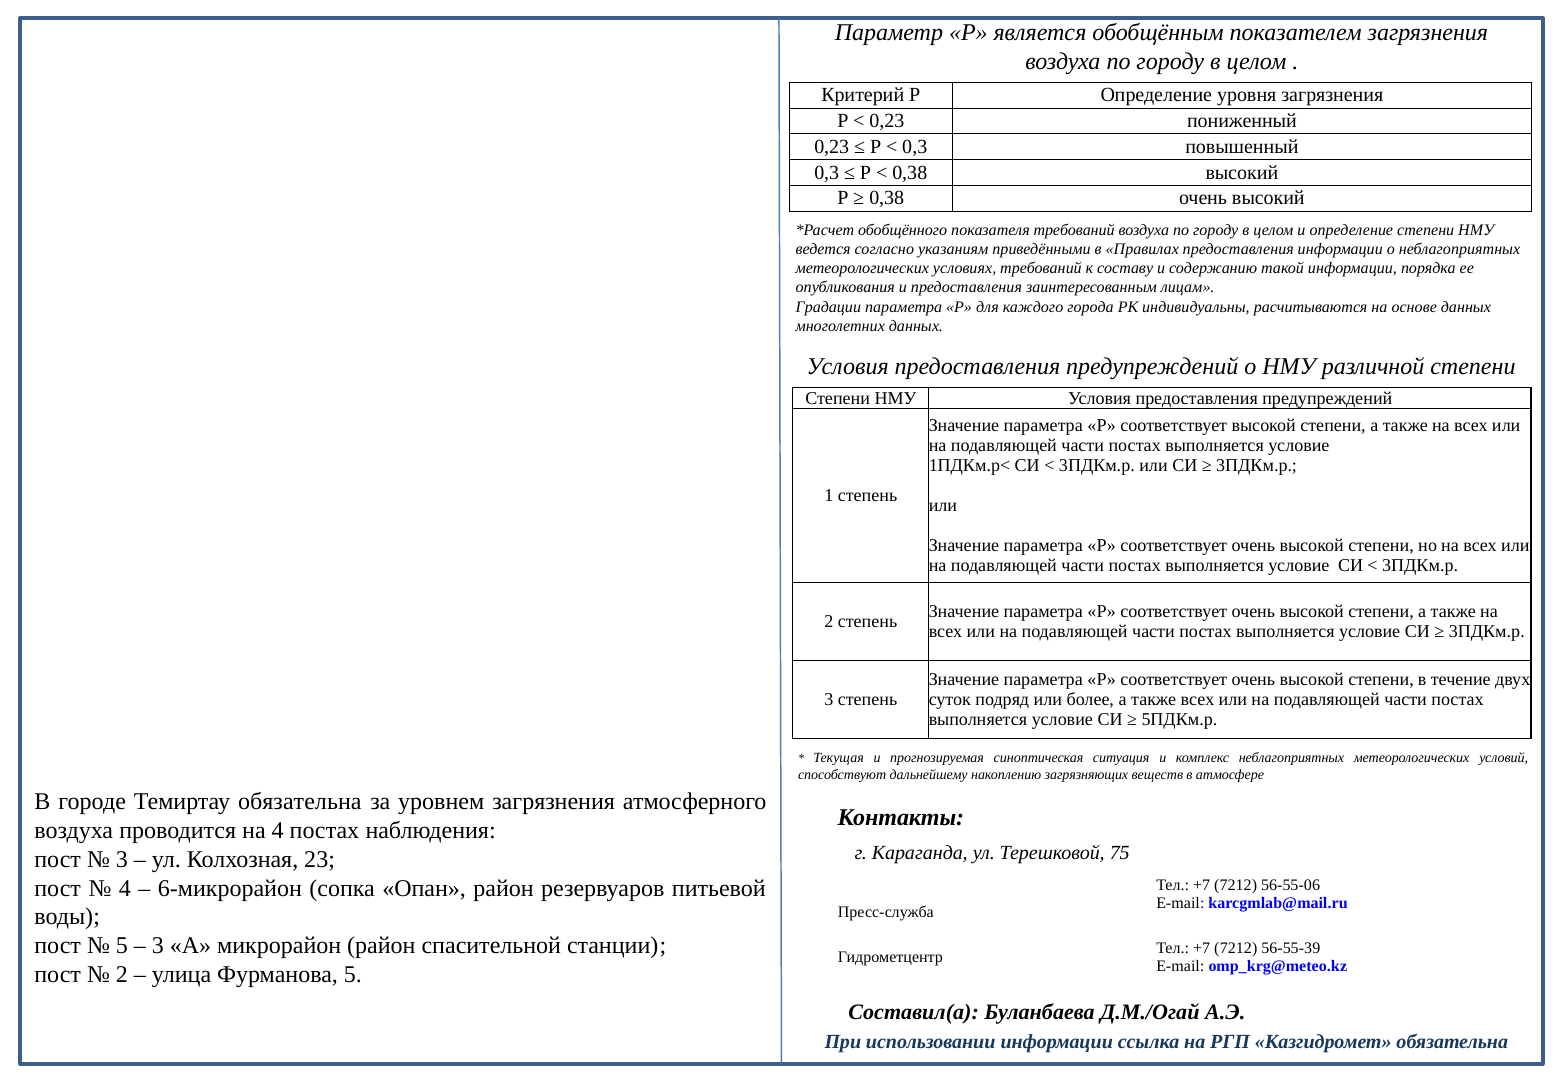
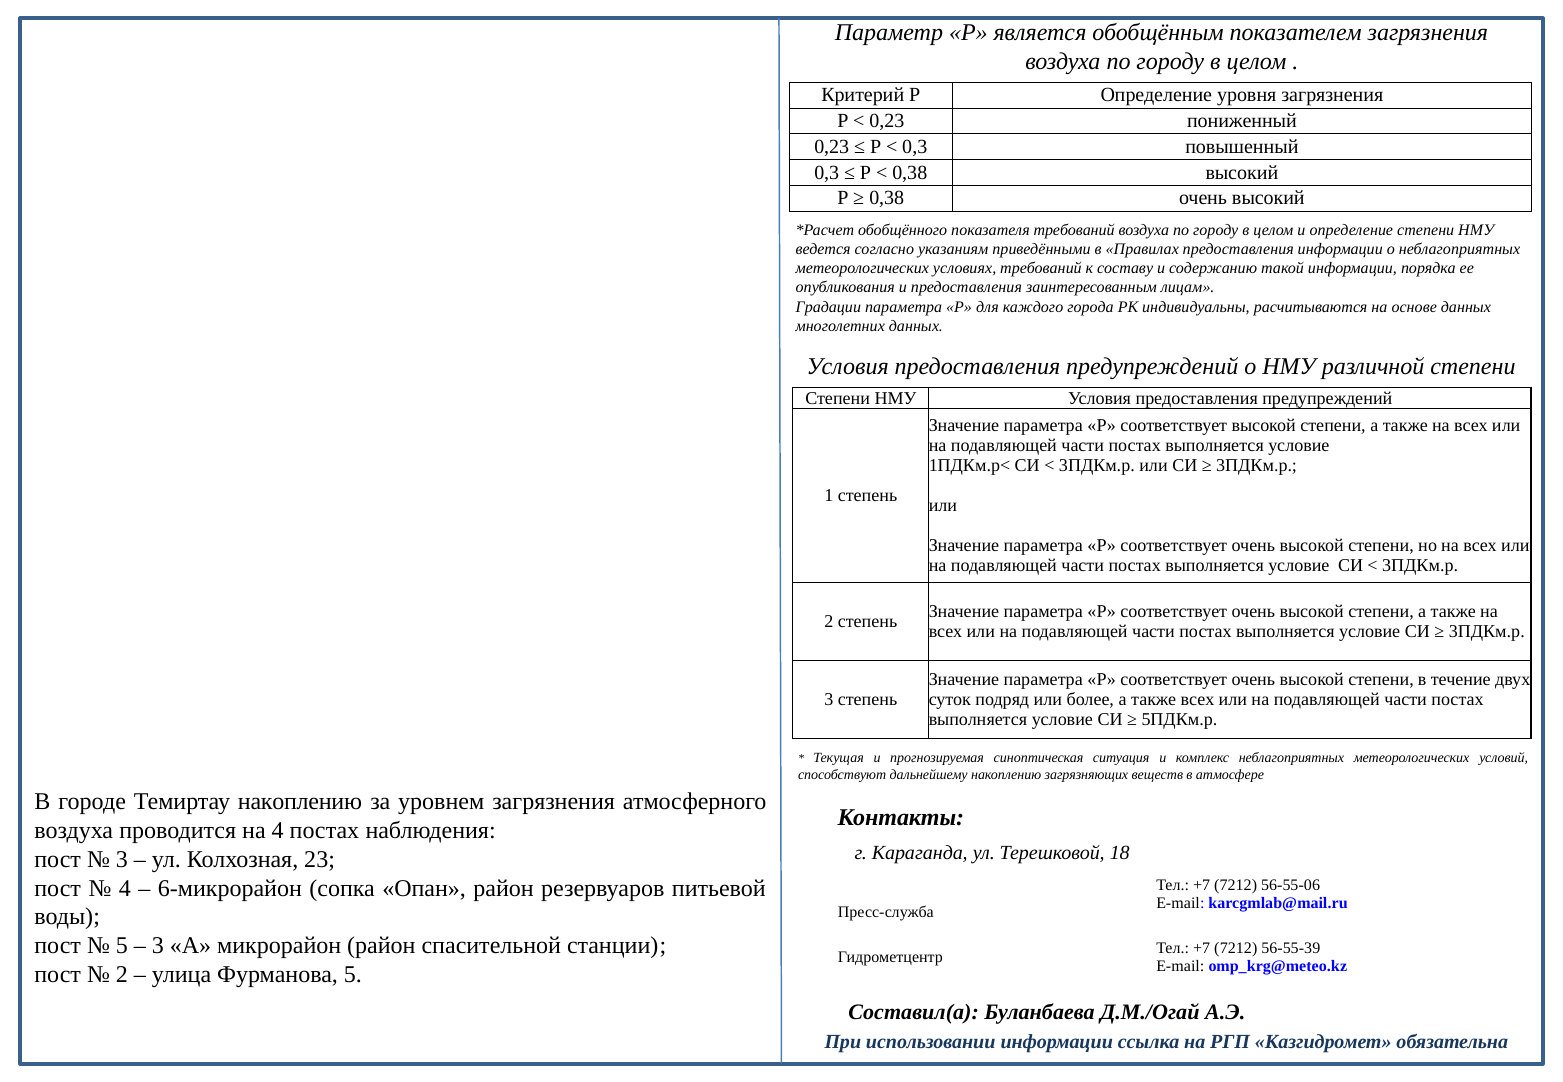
Темиртау обязательна: обязательна -> накоплению
75: 75 -> 18
